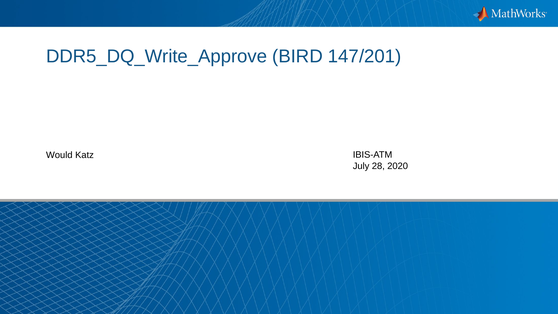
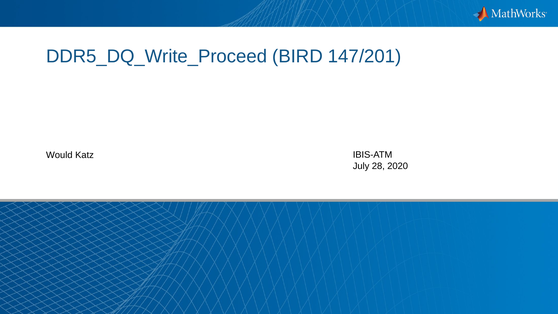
DDR5_DQ_Write_Approve: DDR5_DQ_Write_Approve -> DDR5_DQ_Write_Proceed
